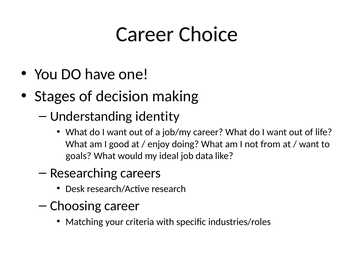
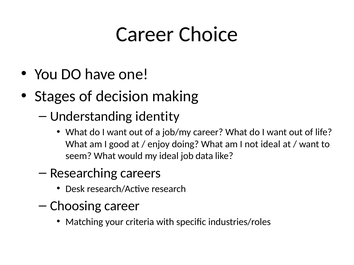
not from: from -> ideal
goals: goals -> seem
